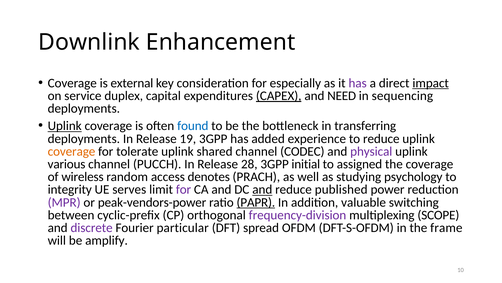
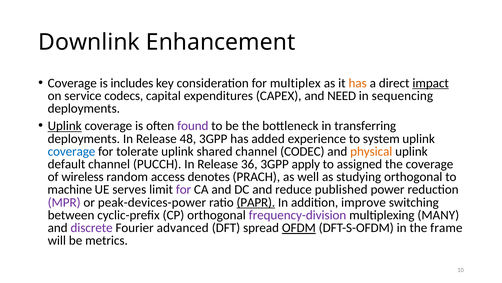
external: external -> includes
especially: especially -> multiplex
has at (358, 83) colour: purple -> orange
duplex: duplex -> codecs
CAPEX underline: present -> none
found colour: blue -> purple
19: 19 -> 48
to reduce: reduce -> system
coverage at (71, 151) colour: orange -> blue
physical colour: purple -> orange
various: various -> default
28: 28 -> 36
initial: initial -> apply
studying psychology: psychology -> orthogonal
integrity: integrity -> machine
and at (262, 189) underline: present -> none
peak-vendors-power: peak-vendors-power -> peak-devices-power
valuable: valuable -> improve
SCOPE: SCOPE -> MANY
particular: particular -> advanced
OFDM underline: none -> present
amplify: amplify -> metrics
